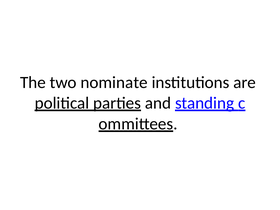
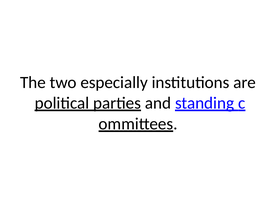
nominate: nominate -> especially
